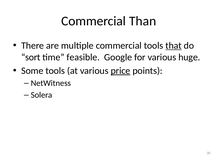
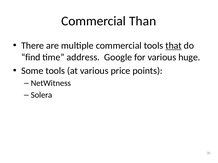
sort: sort -> find
feasible: feasible -> address
price underline: present -> none
